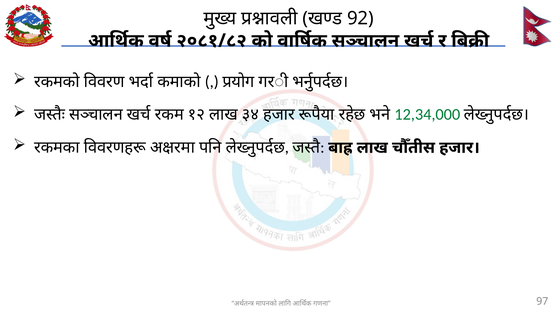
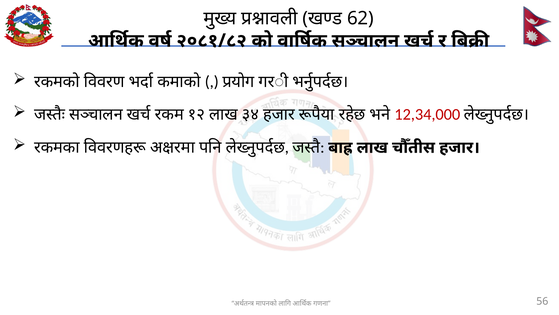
92: 92 -> 62
12,34,000 colour: green -> red
97: 97 -> 56
